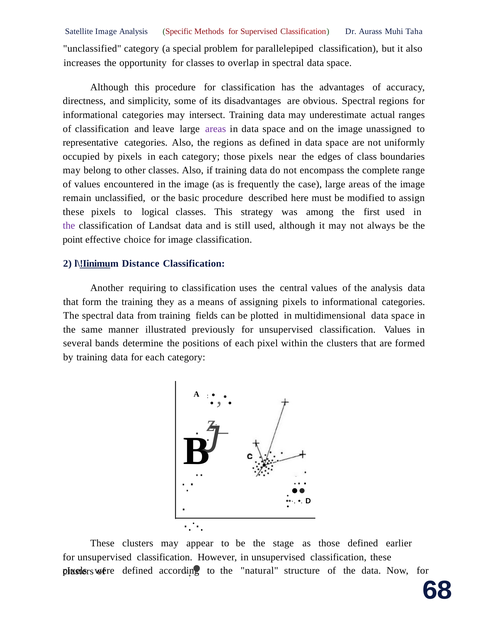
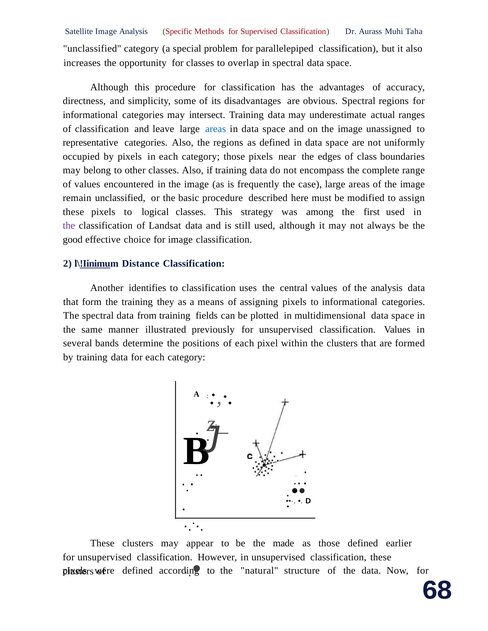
areas at (216, 129) colour: purple -> blue
point: point -> good
requiring: requiring -> identifies
stage: stage -> made
